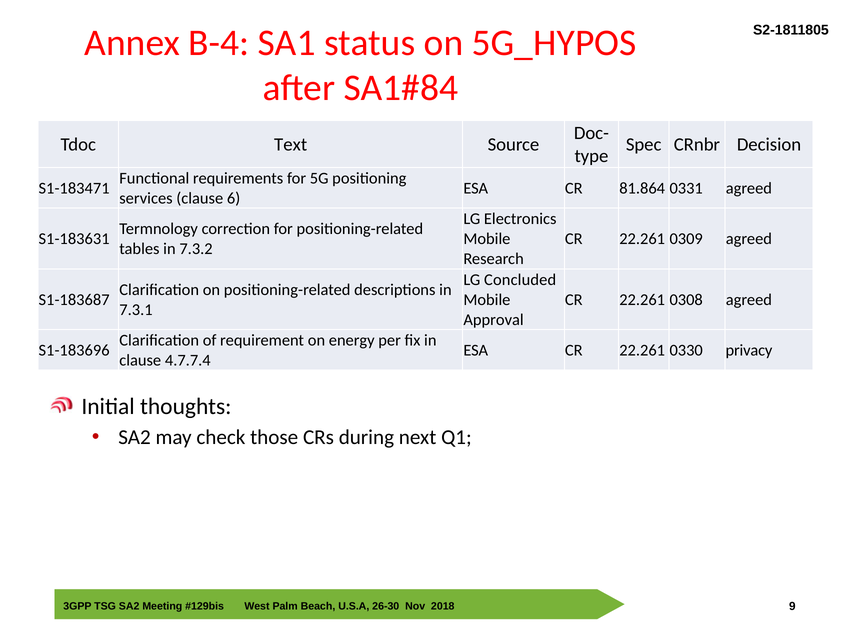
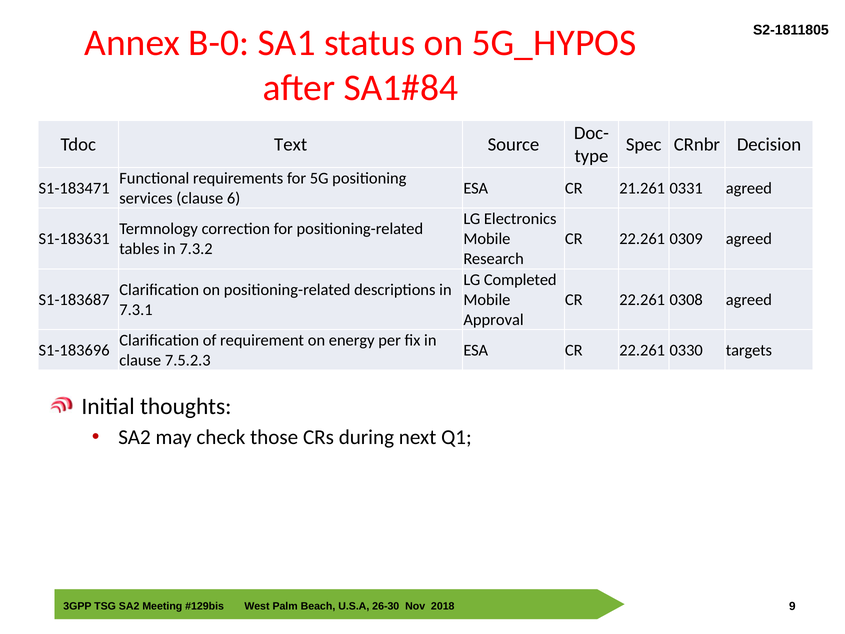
B-4: B-4 -> B-0
81.864: 81.864 -> 21.261
Concluded: Concluded -> Completed
privacy: privacy -> targets
4.7.7.4: 4.7.7.4 -> 7.5.2.3
